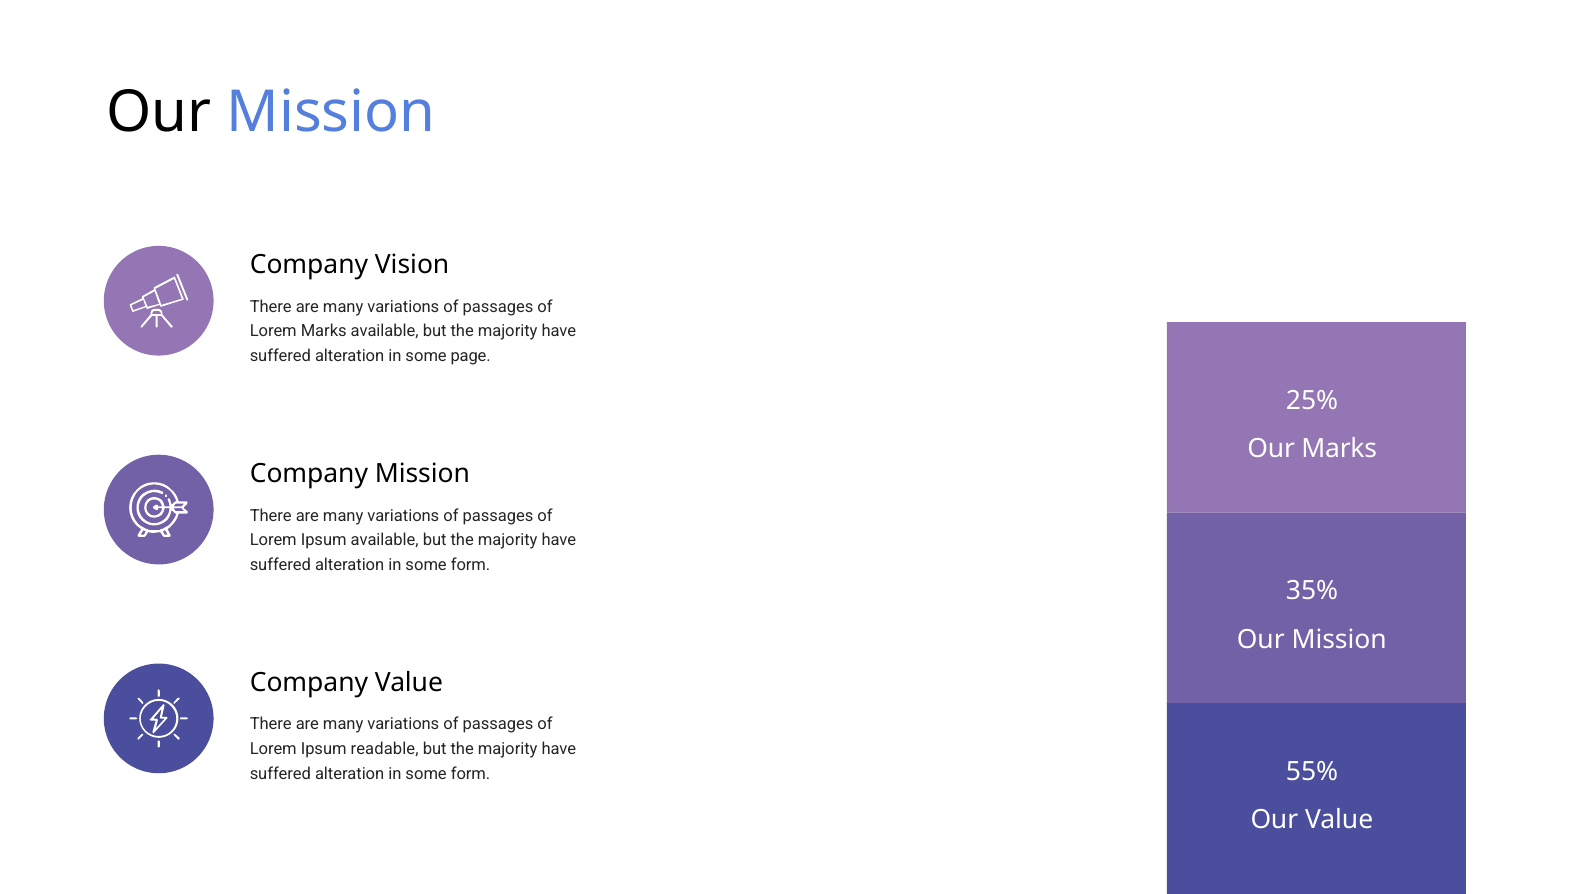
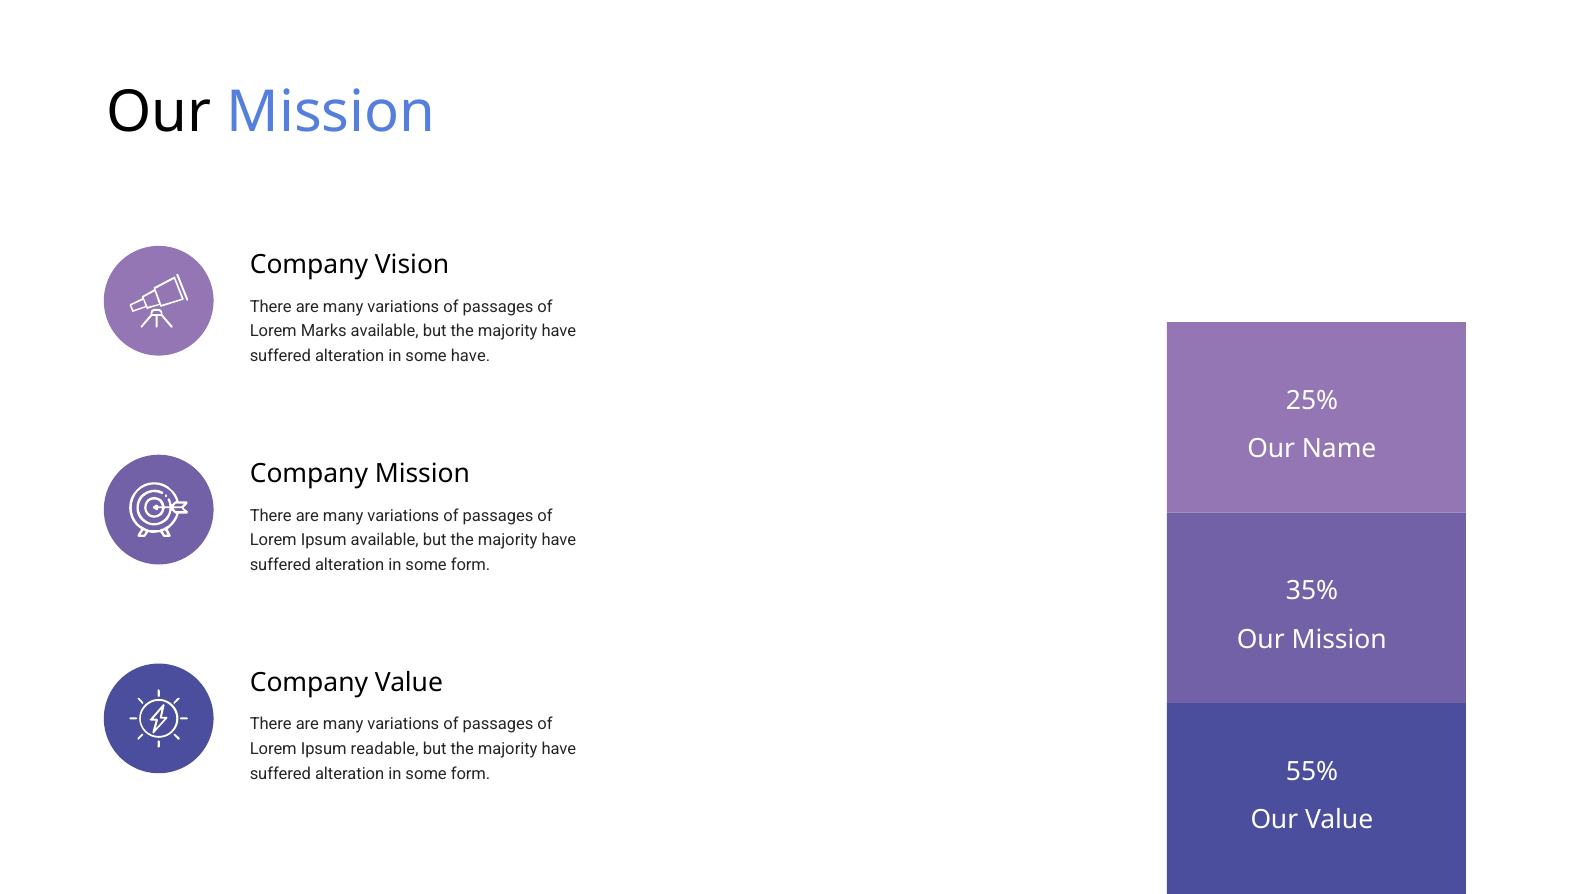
some page: page -> have
Our Marks: Marks -> Name
